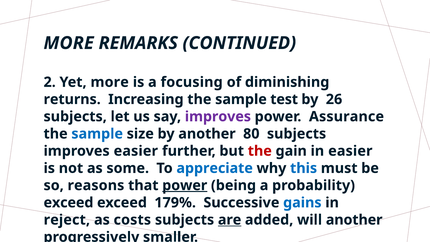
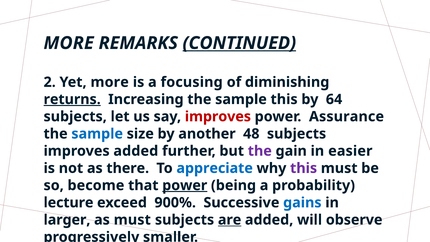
CONTINUED underline: none -> present
returns underline: none -> present
sample test: test -> this
26: 26 -> 64
improves at (218, 116) colour: purple -> red
80: 80 -> 48
improves easier: easier -> added
the at (260, 151) colour: red -> purple
some: some -> there
this at (304, 168) colour: blue -> purple
reasons: reasons -> become
exceed at (68, 203): exceed -> lecture
179%: 179% -> 900%
reject: reject -> larger
as costs: costs -> must
will another: another -> observe
